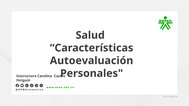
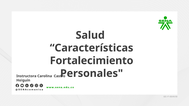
Autoevaluación: Autoevaluación -> Fortalecimiento
